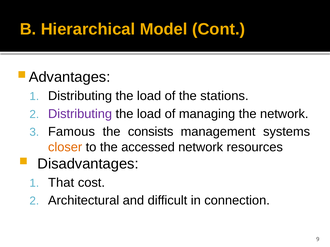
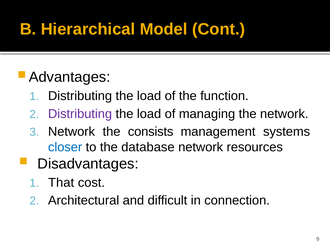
stations: stations -> function
Famous at (71, 132): Famous -> Network
closer colour: orange -> blue
accessed: accessed -> database
